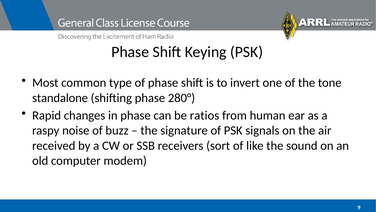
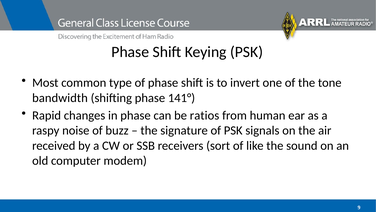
standalone: standalone -> bandwidth
280°: 280° -> 141°
